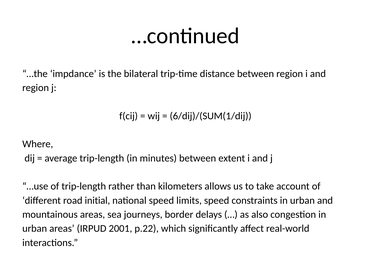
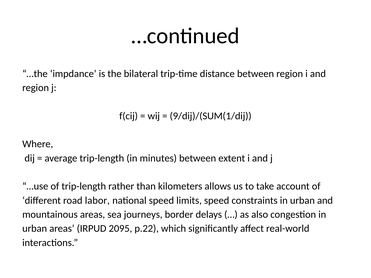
6/dij)/(SUM(1/dij: 6/dij)/(SUM(1/dij -> 9/dij)/(SUM(1/dij
initial: initial -> labor
2001: 2001 -> 2095
